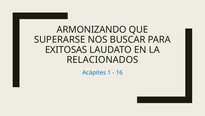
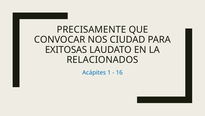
ARMONIZANDO: ARMONIZANDO -> PRECISAMENTE
SUPERARSE: SUPERARSE -> CONVOCAR
BUSCAR: BUSCAR -> CIUDAD
